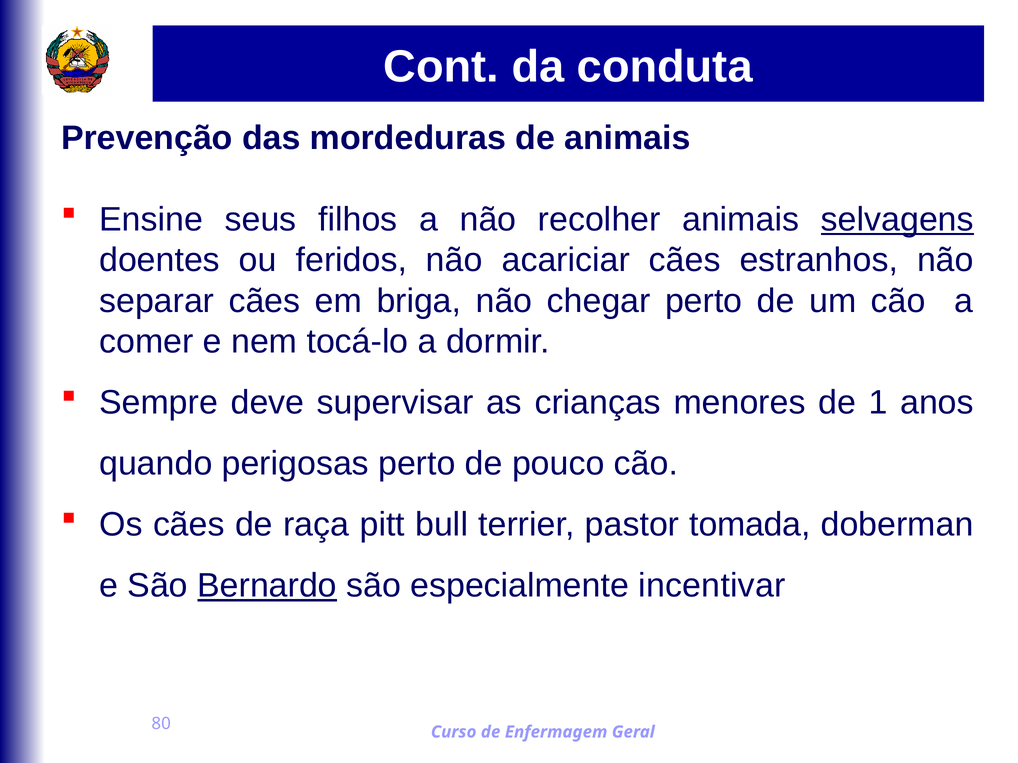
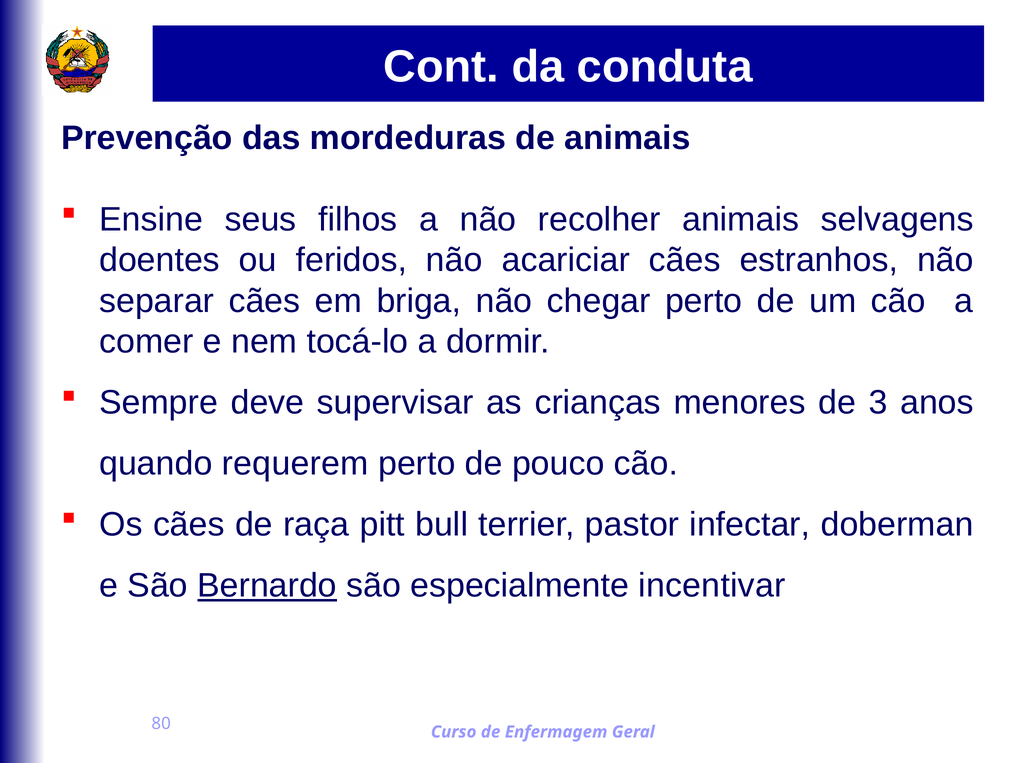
selvagens underline: present -> none
1: 1 -> 3
perigosas: perigosas -> requerem
tomada: tomada -> infectar
